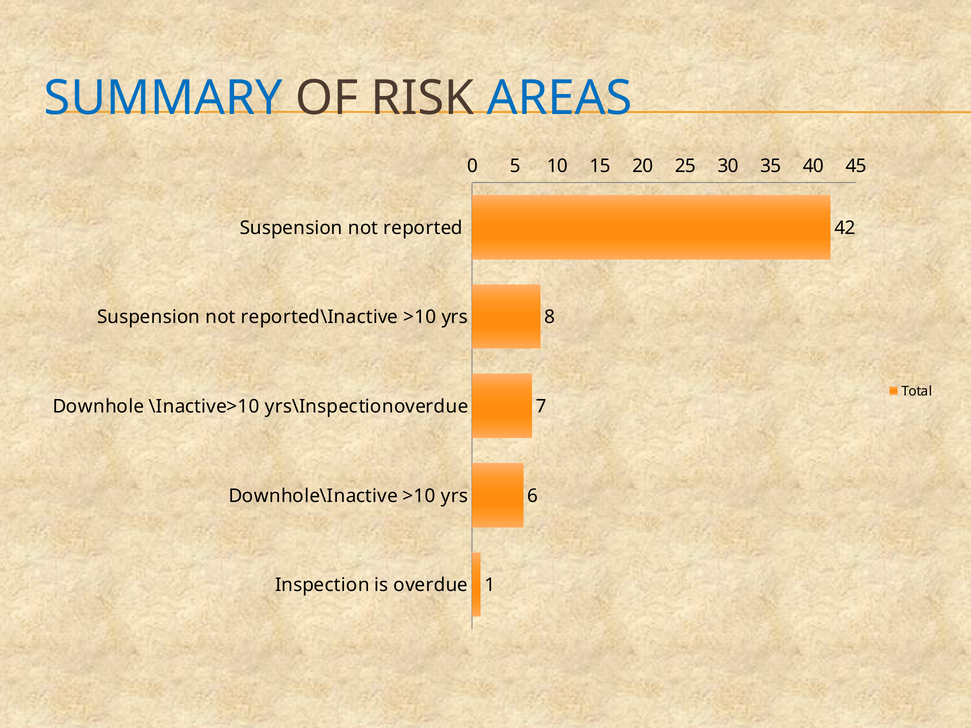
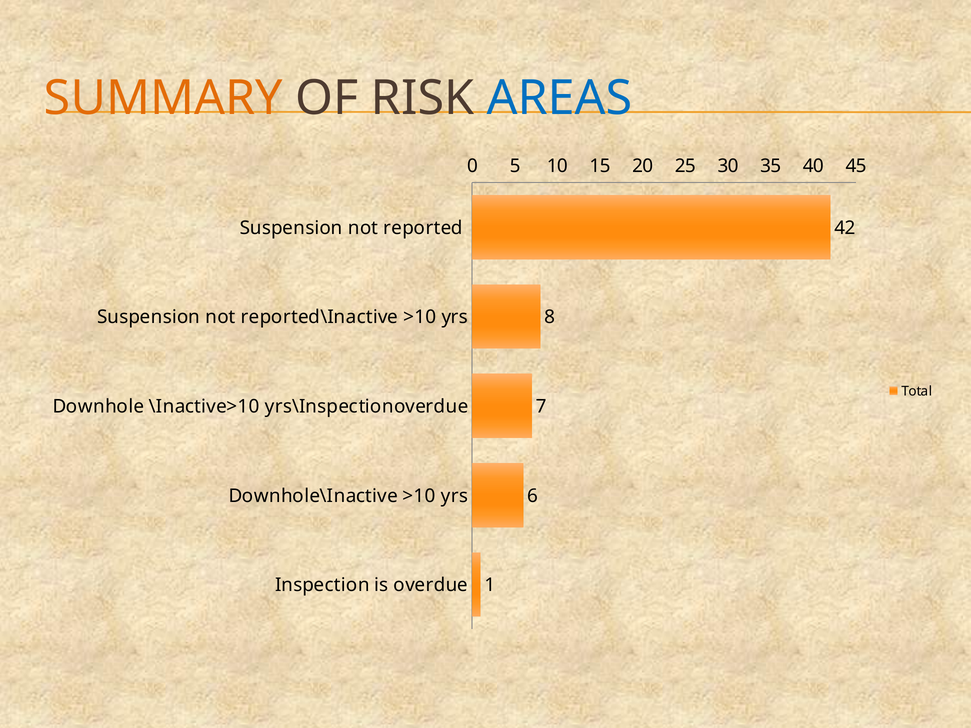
SUMMARY colour: blue -> orange
